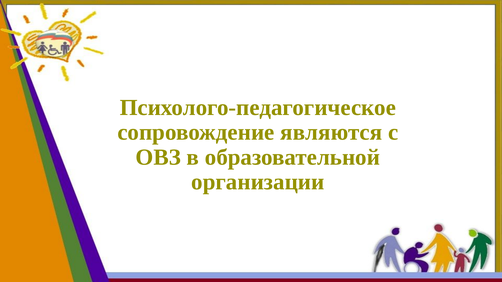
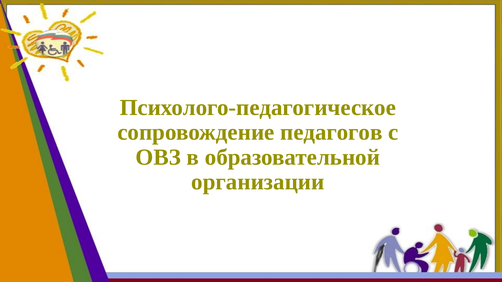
являются: являются -> педагогов
